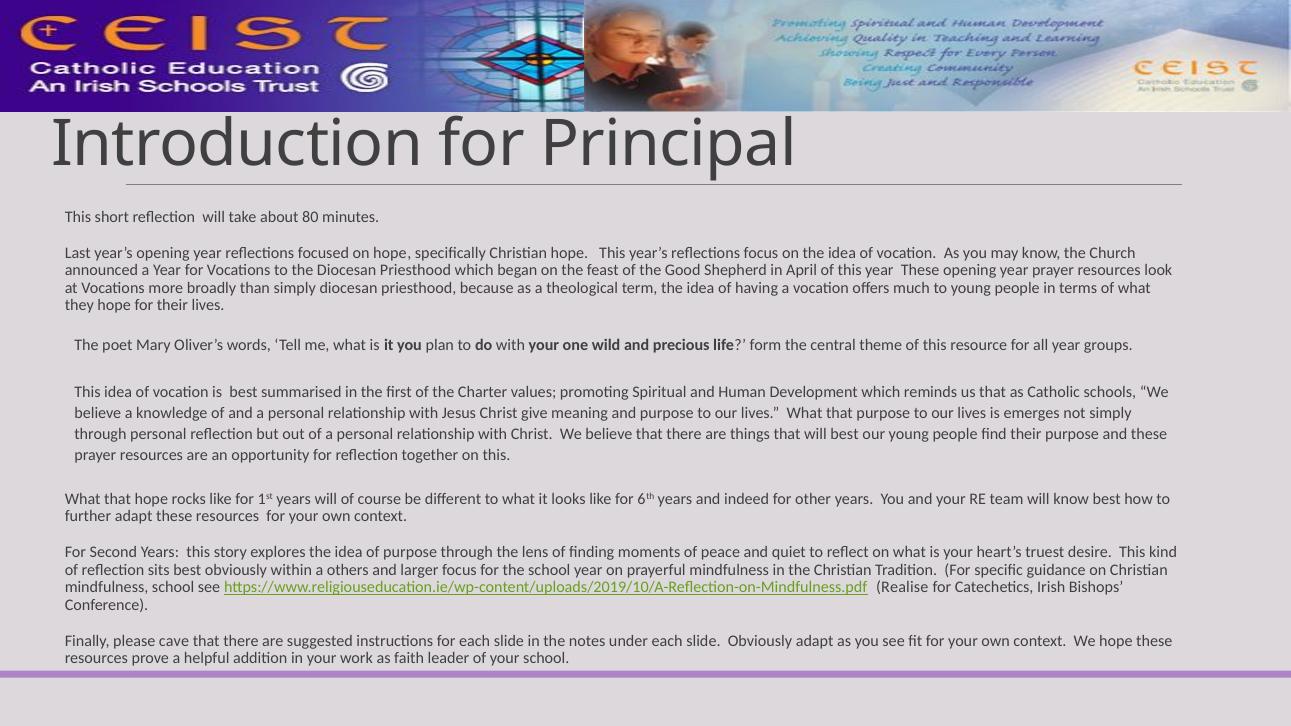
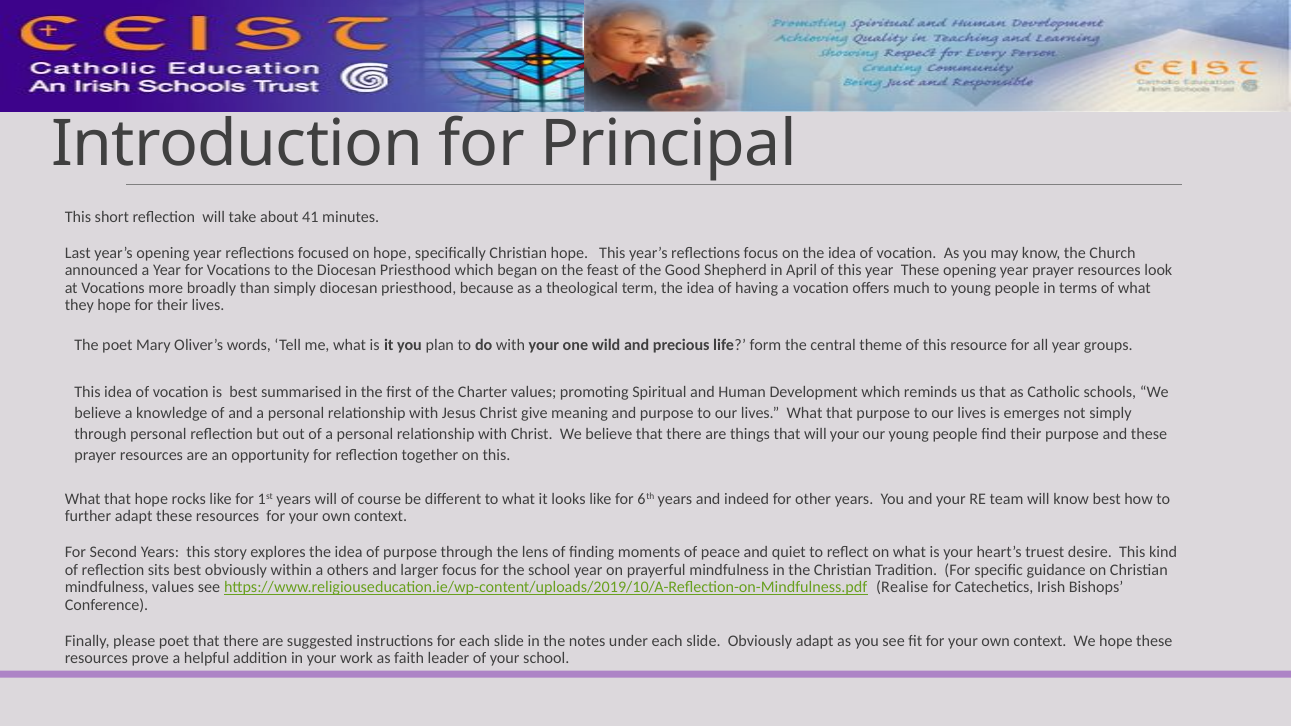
80: 80 -> 41
will best: best -> your
mindfulness school: school -> values
please cave: cave -> poet
